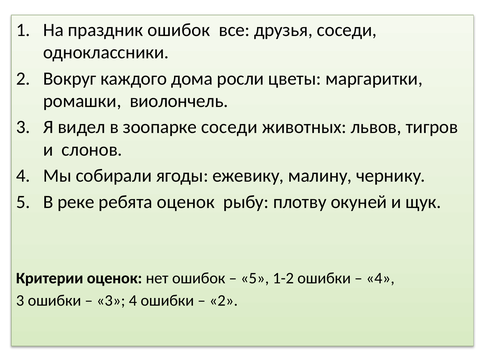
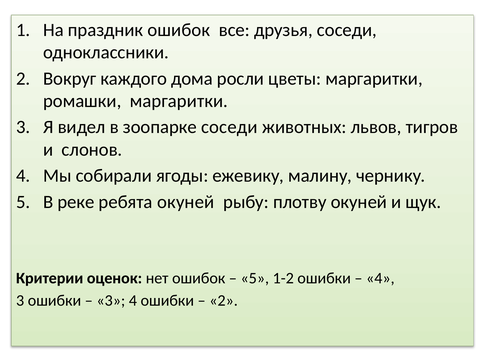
ромашки виолончель: виолончель -> маргаритки
ребята оценок: оценок -> окуней
